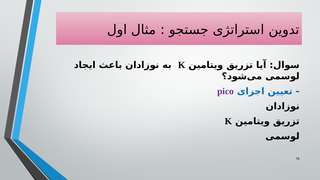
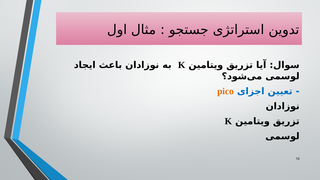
pico colour: purple -> orange
